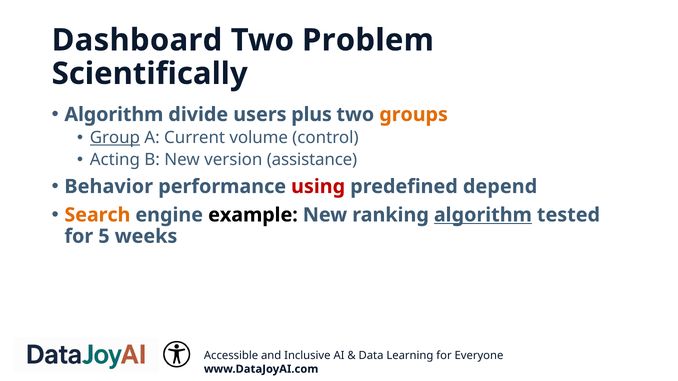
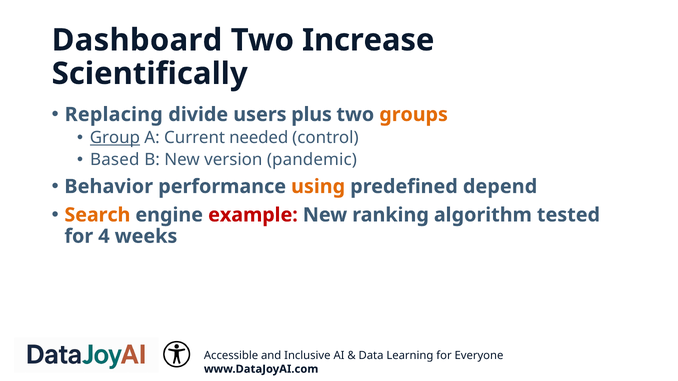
Problem: Problem -> Increase
Algorithm at (114, 115): Algorithm -> Replacing
volume: volume -> needed
Acting: Acting -> Based
assistance: assistance -> pandemic
using colour: red -> orange
example colour: black -> red
algorithm at (483, 215) underline: present -> none
5: 5 -> 4
